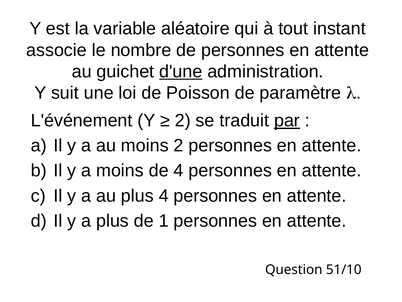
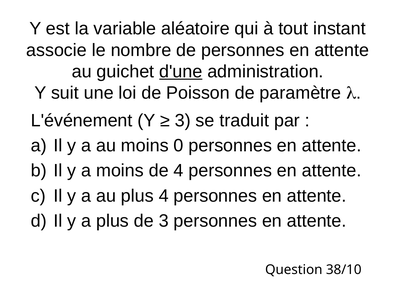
2 at (183, 120): 2 -> 3
par underline: present -> none
moins 2: 2 -> 0
de 1: 1 -> 3
51/10: 51/10 -> 38/10
